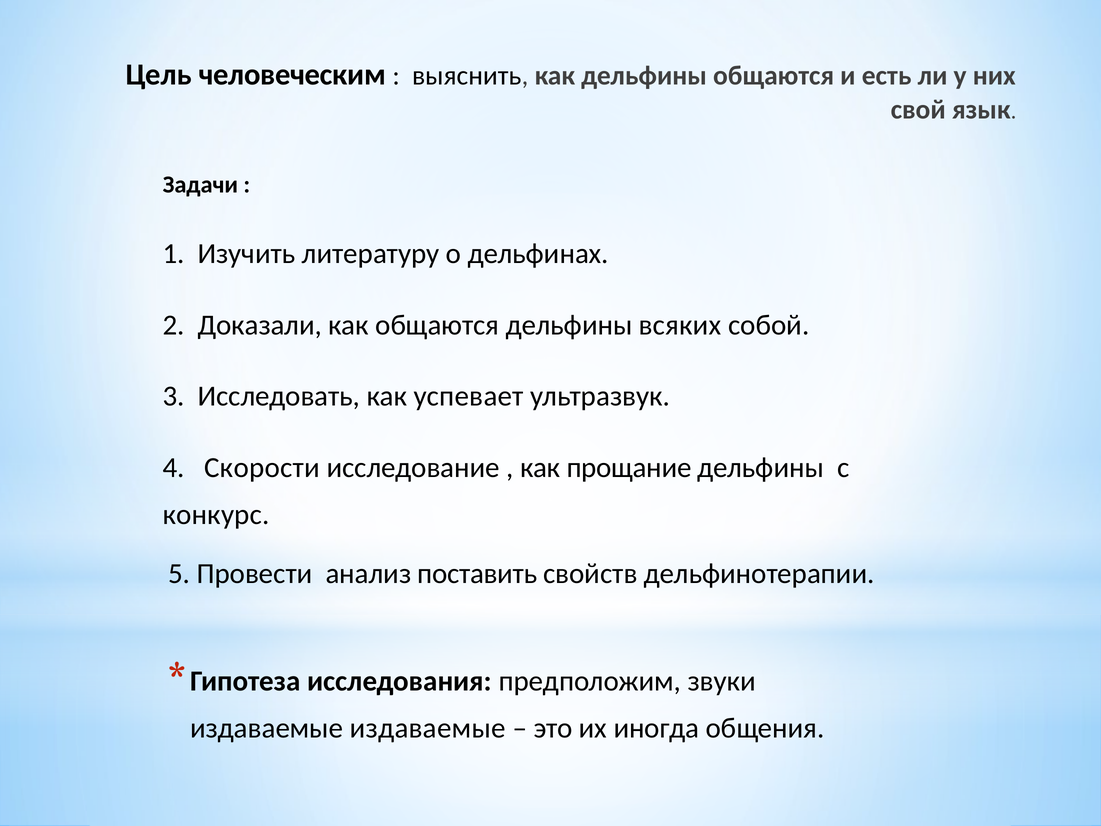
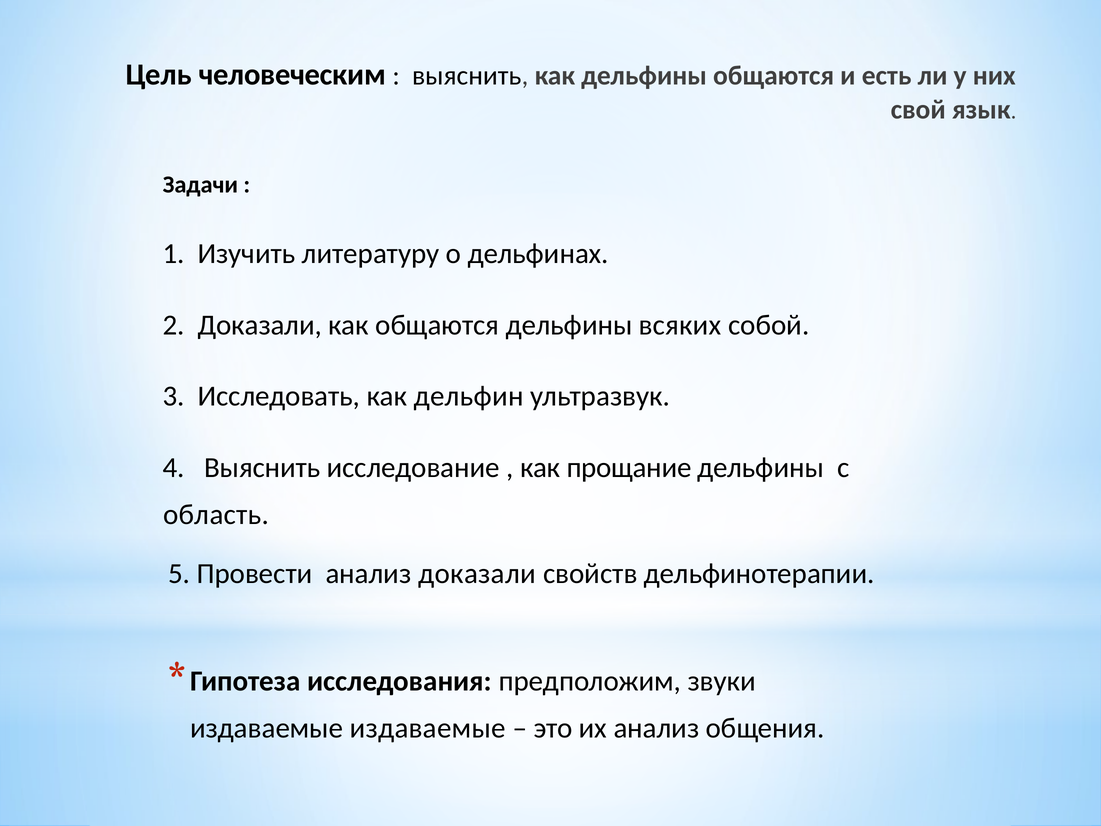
успевает: успевает -> дельфин
4 Скорости: Скорости -> Выяснить
конкурс: конкурс -> область
анализ поставить: поставить -> доказали
их иногда: иногда -> анализ
